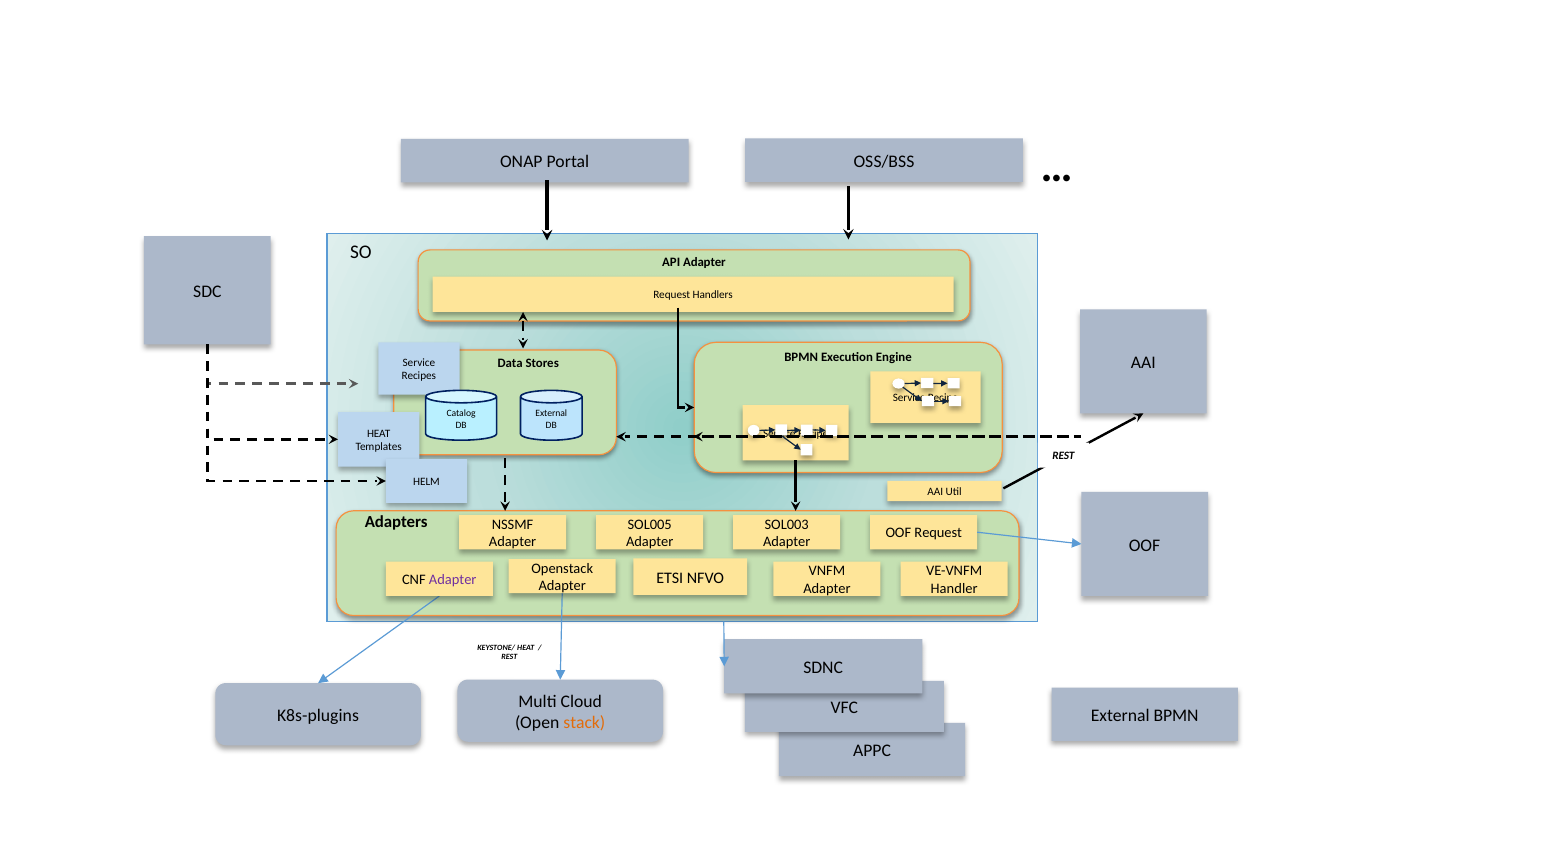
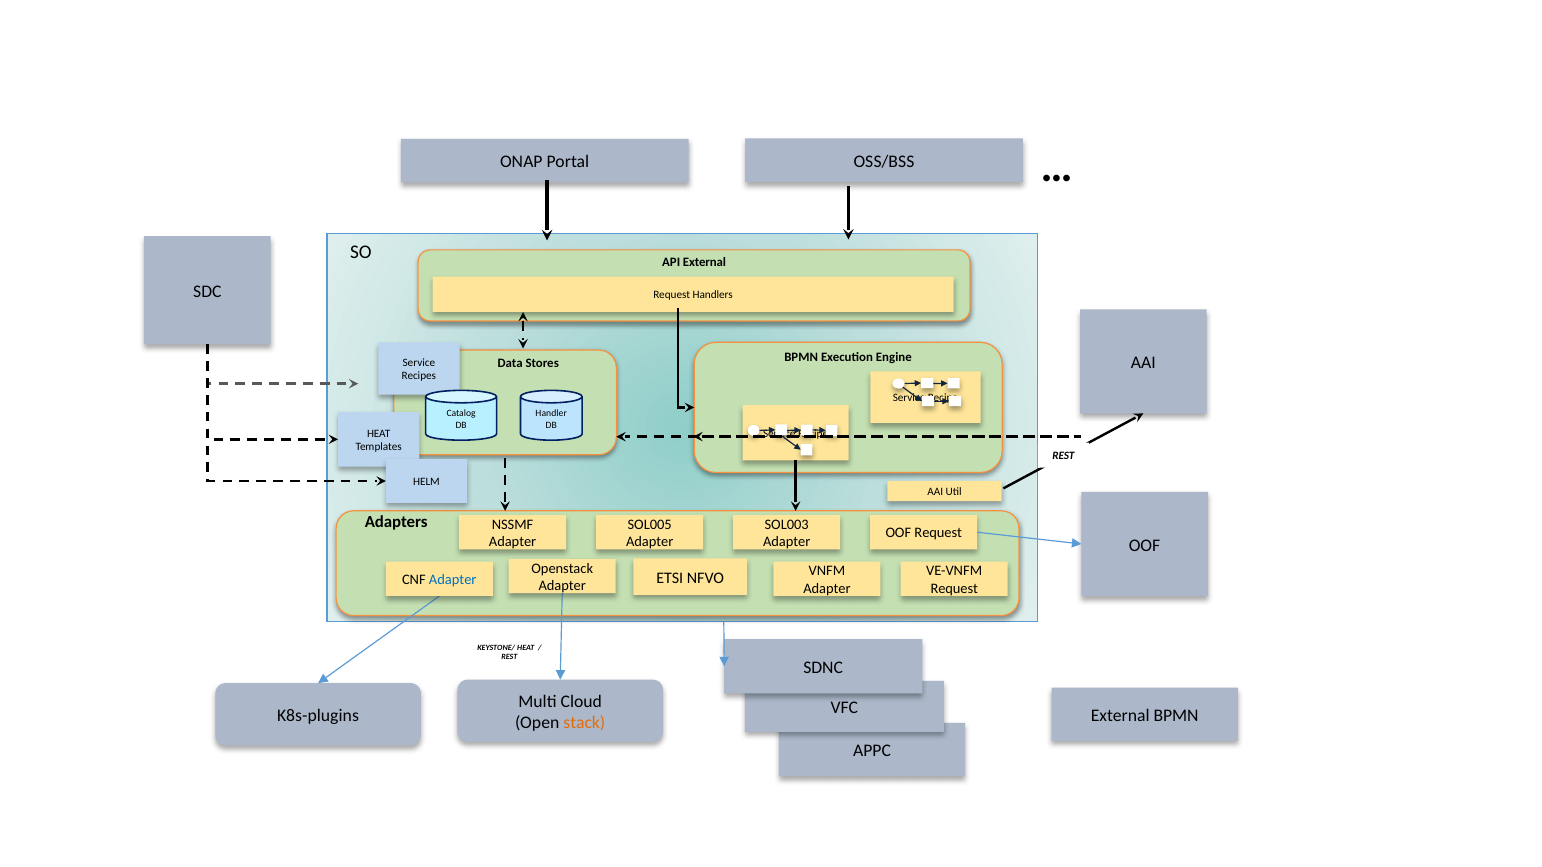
API Adapter: Adapter -> External
External at (551, 414): External -> Handler
Adapter at (453, 580) colour: purple -> blue
Handler at (954, 589): Handler -> Request
